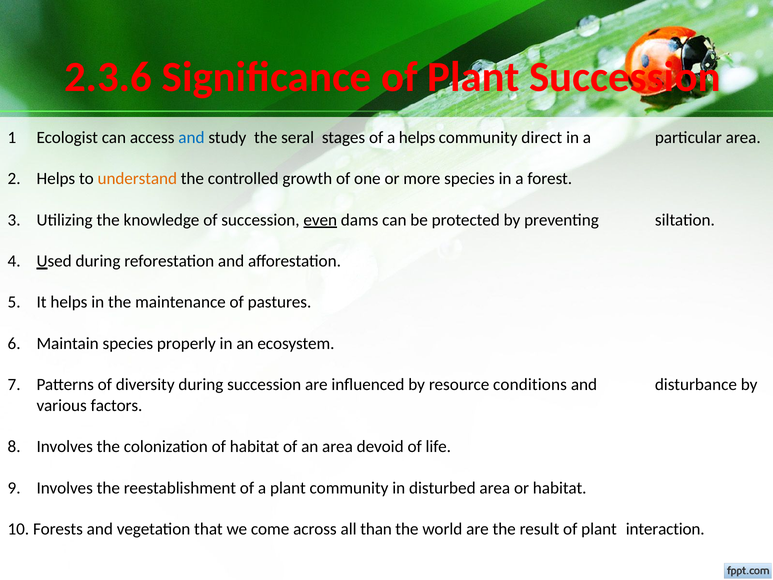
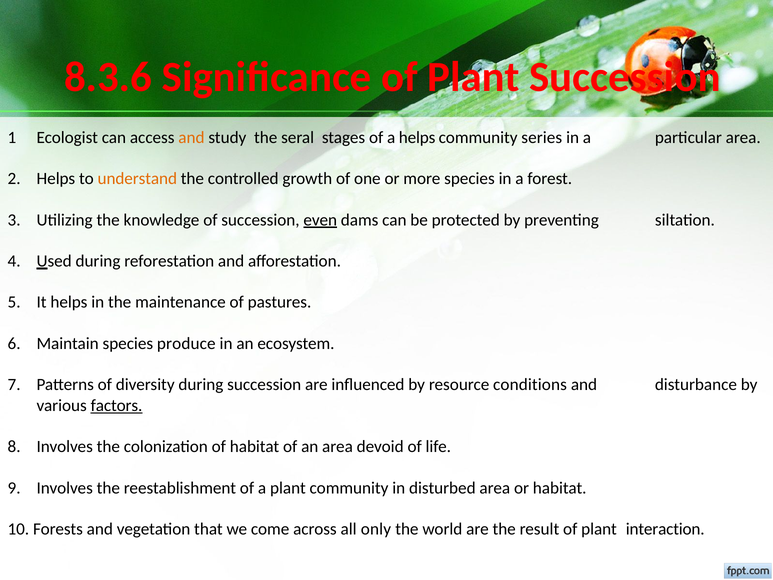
2.3.6: 2.3.6 -> 8.3.6
and at (191, 137) colour: blue -> orange
direct: direct -> series
properly: properly -> produce
factors underline: none -> present
than: than -> only
